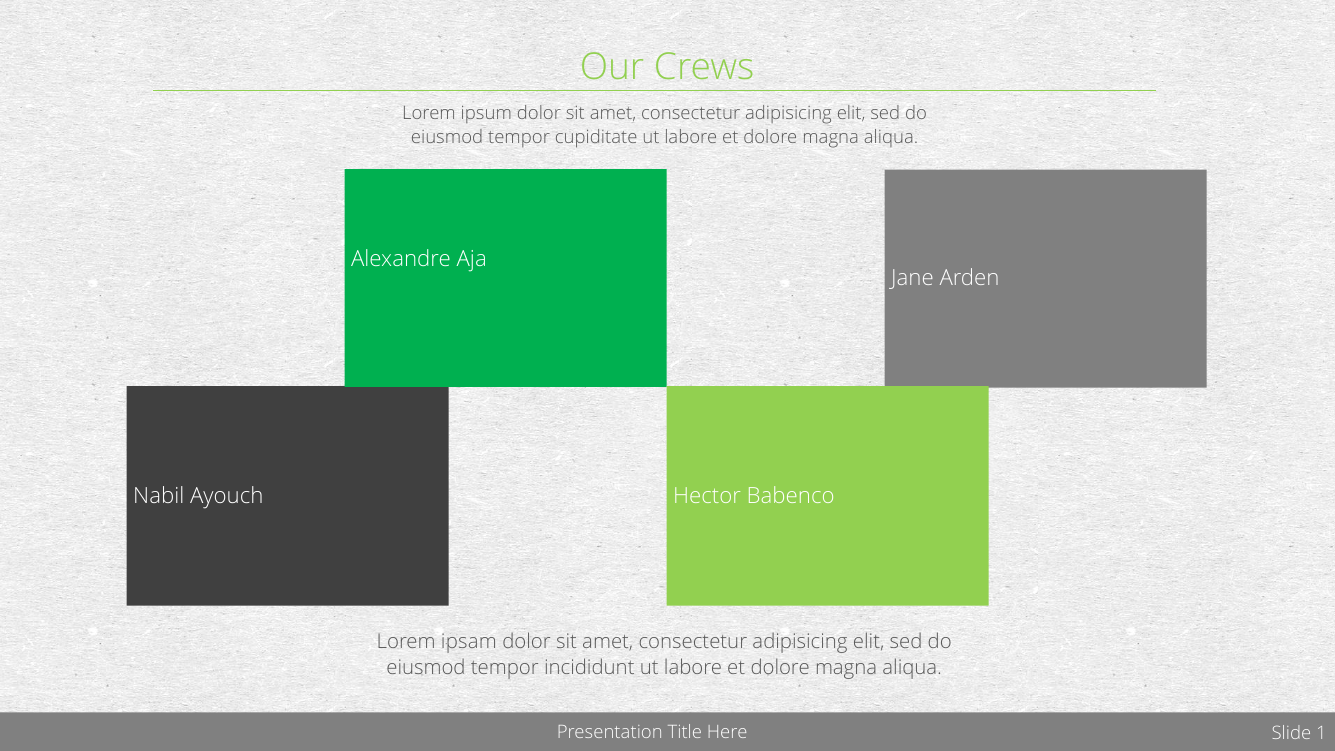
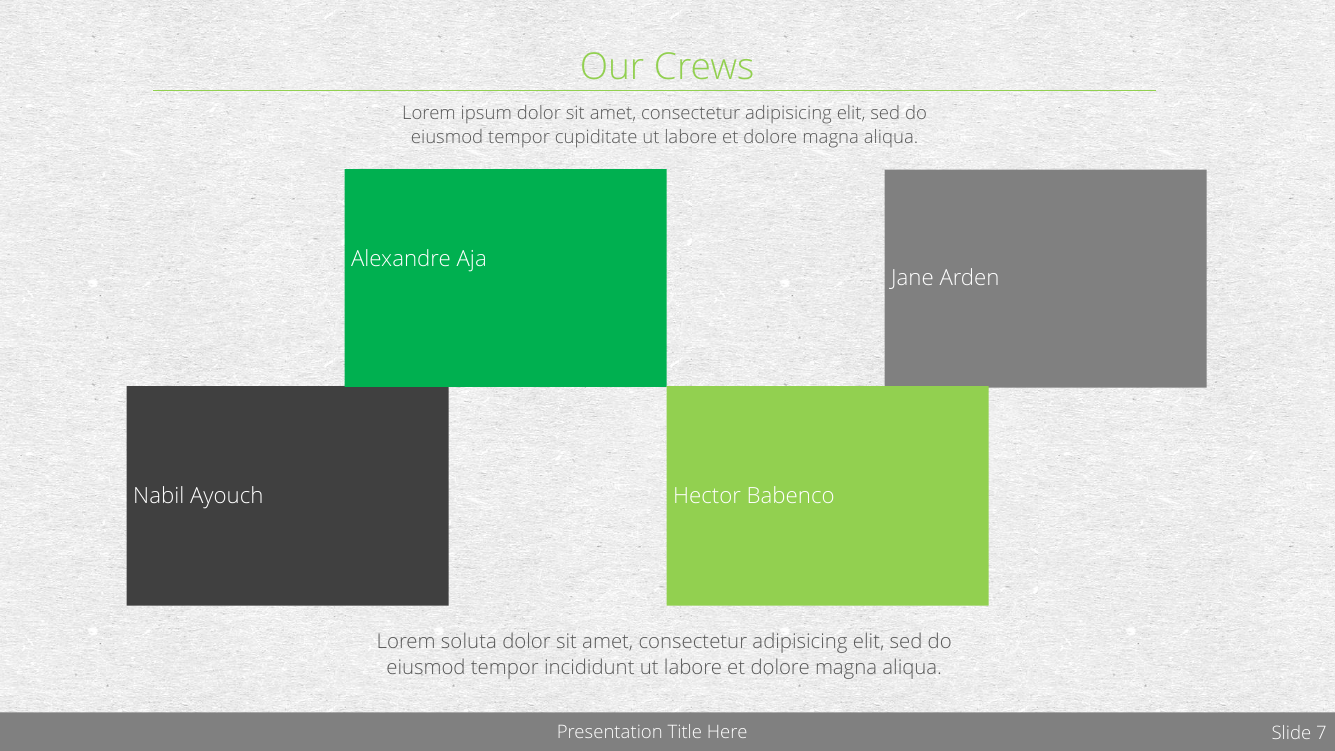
ipsam: ipsam -> soluta
1: 1 -> 7
